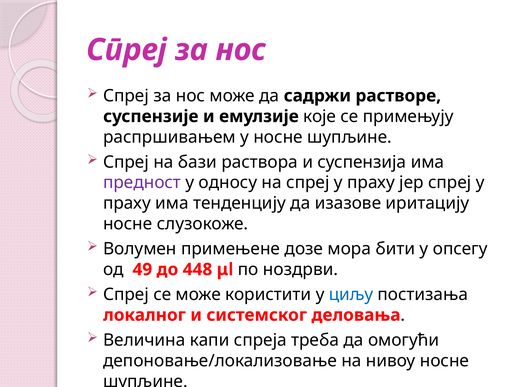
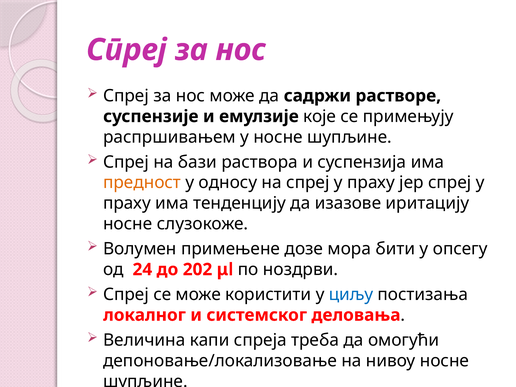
предност colour: purple -> orange
49: 49 -> 24
448: 448 -> 202
